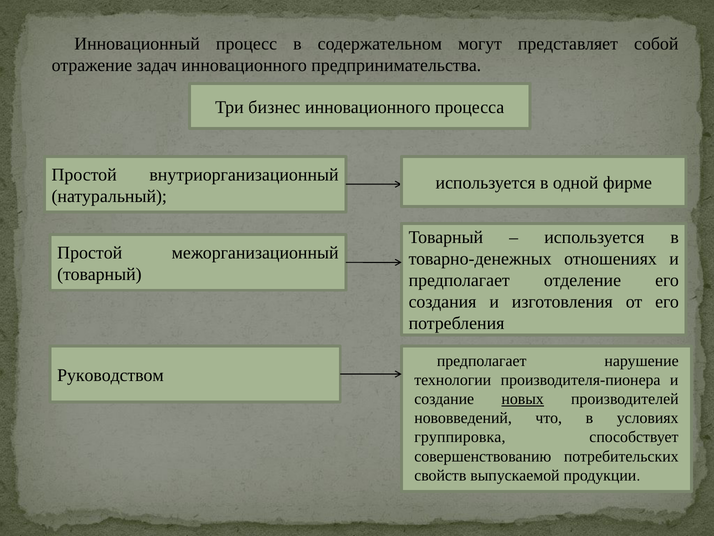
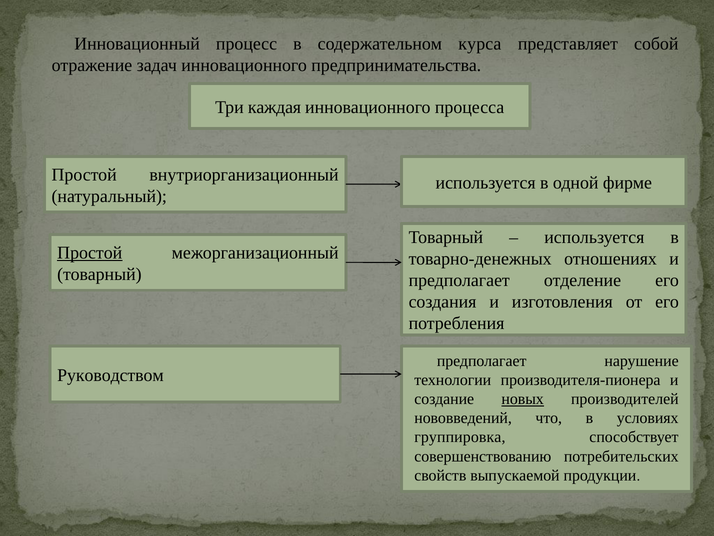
могут: могут -> курса
бизнес: бизнес -> каждая
Простой at (90, 253) underline: none -> present
